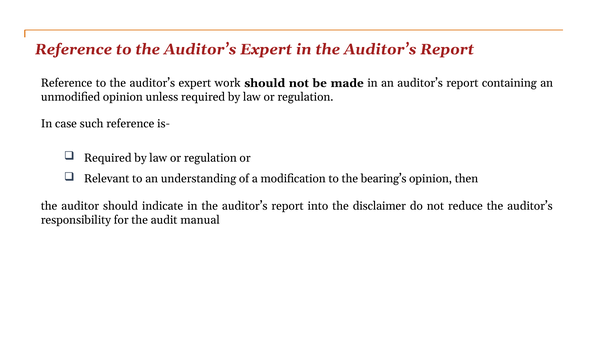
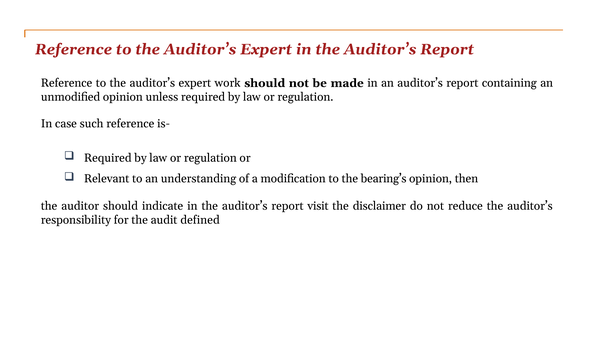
into: into -> visit
manual: manual -> defined
